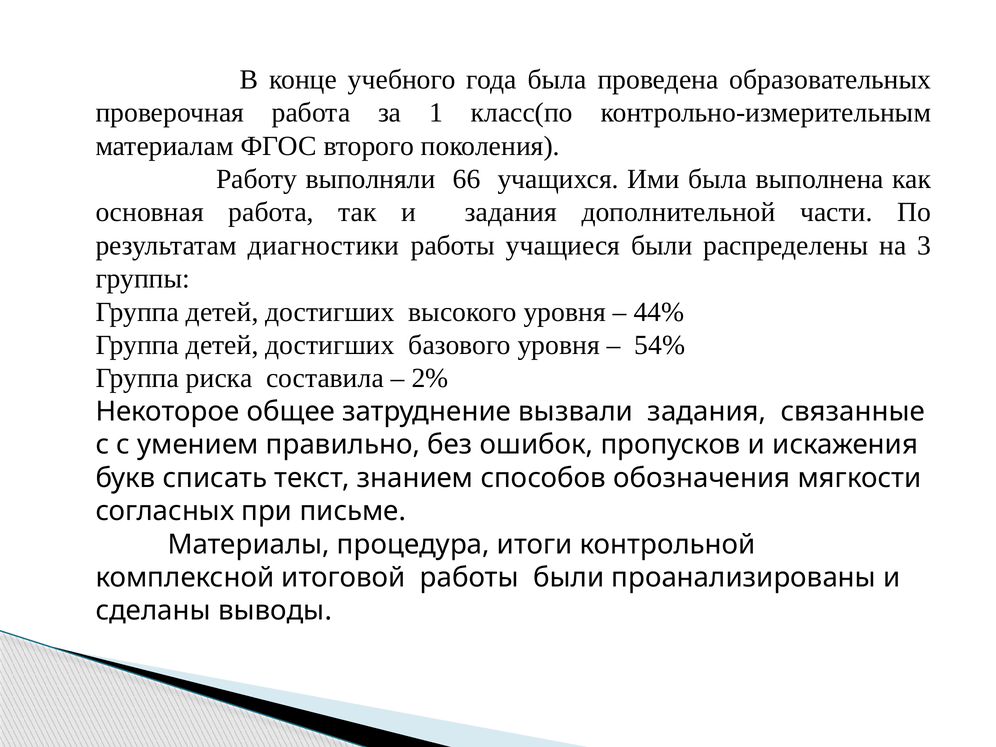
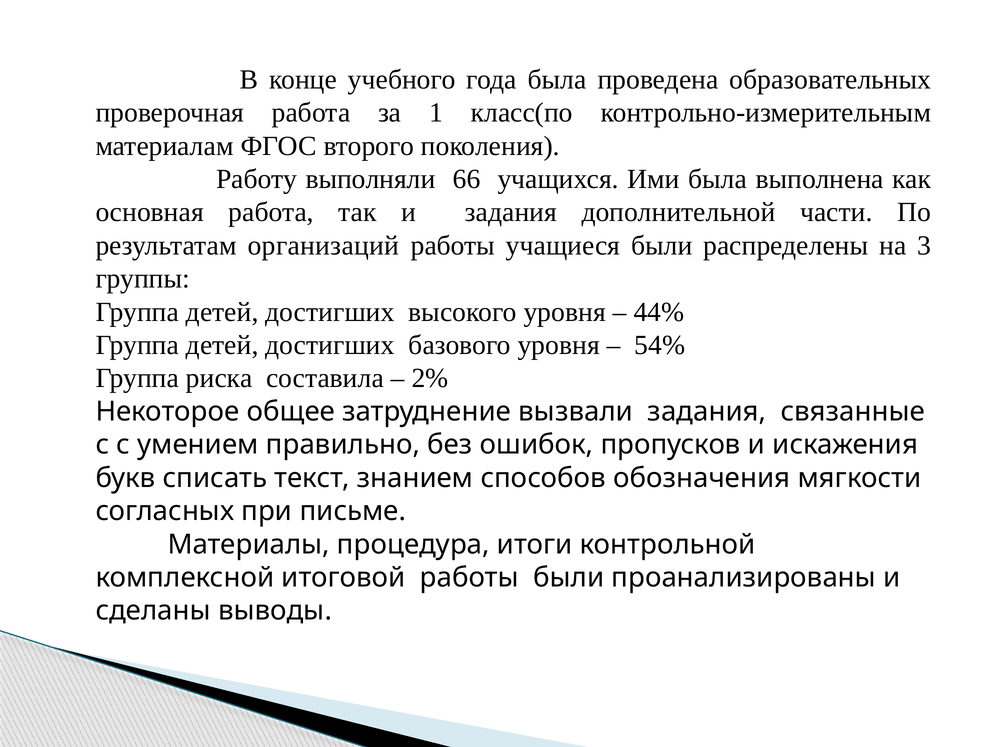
диагностики: диагностики -> организаций
